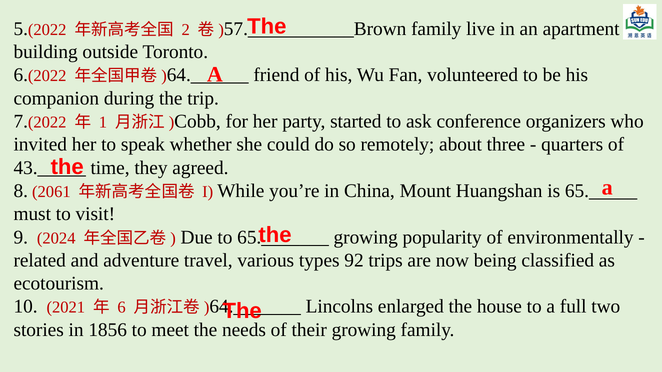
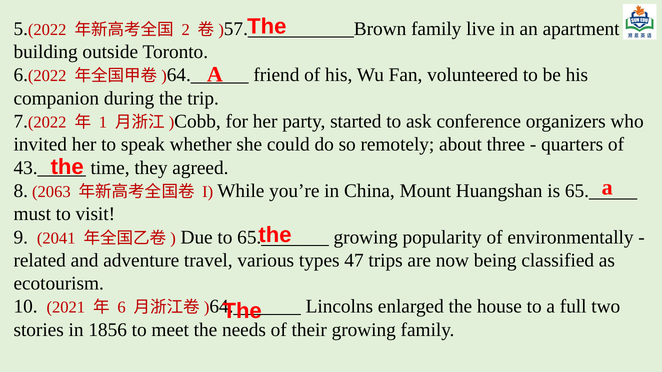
2061: 2061 -> 2063
2024: 2024 -> 2041
92: 92 -> 47
